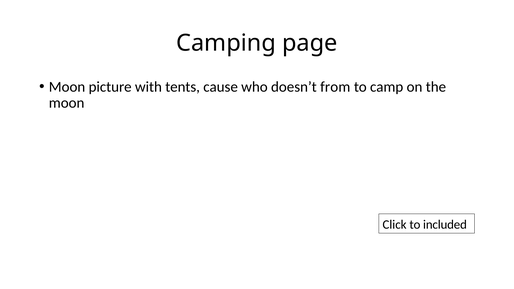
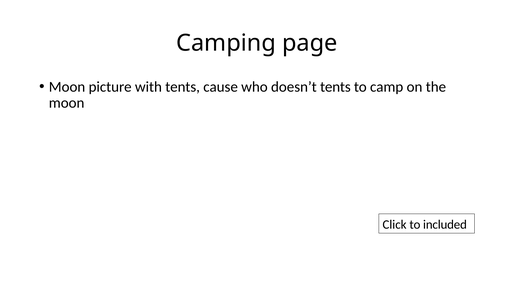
doesn’t from: from -> tents
